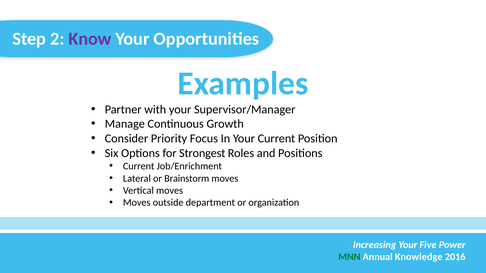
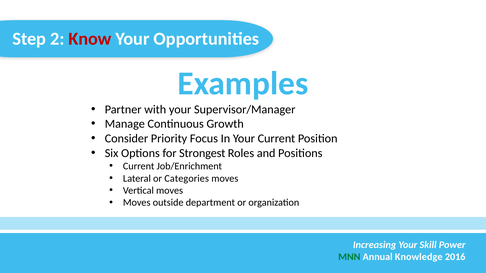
Know colour: purple -> red
Brainstorm: Brainstorm -> Categories
Five: Five -> Skill
